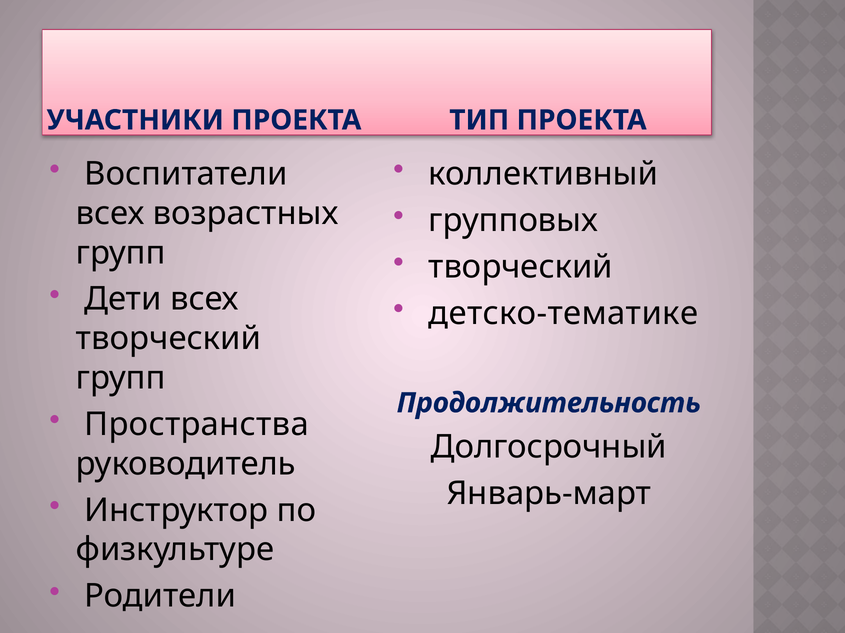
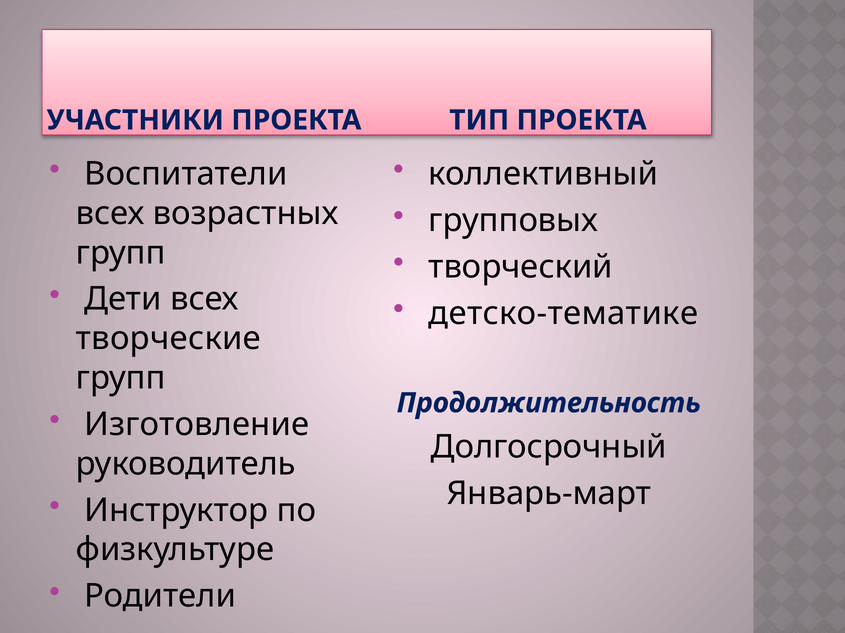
творческий at (169, 339): творческий -> творческие
Пространства: Пространства -> Изготовление
